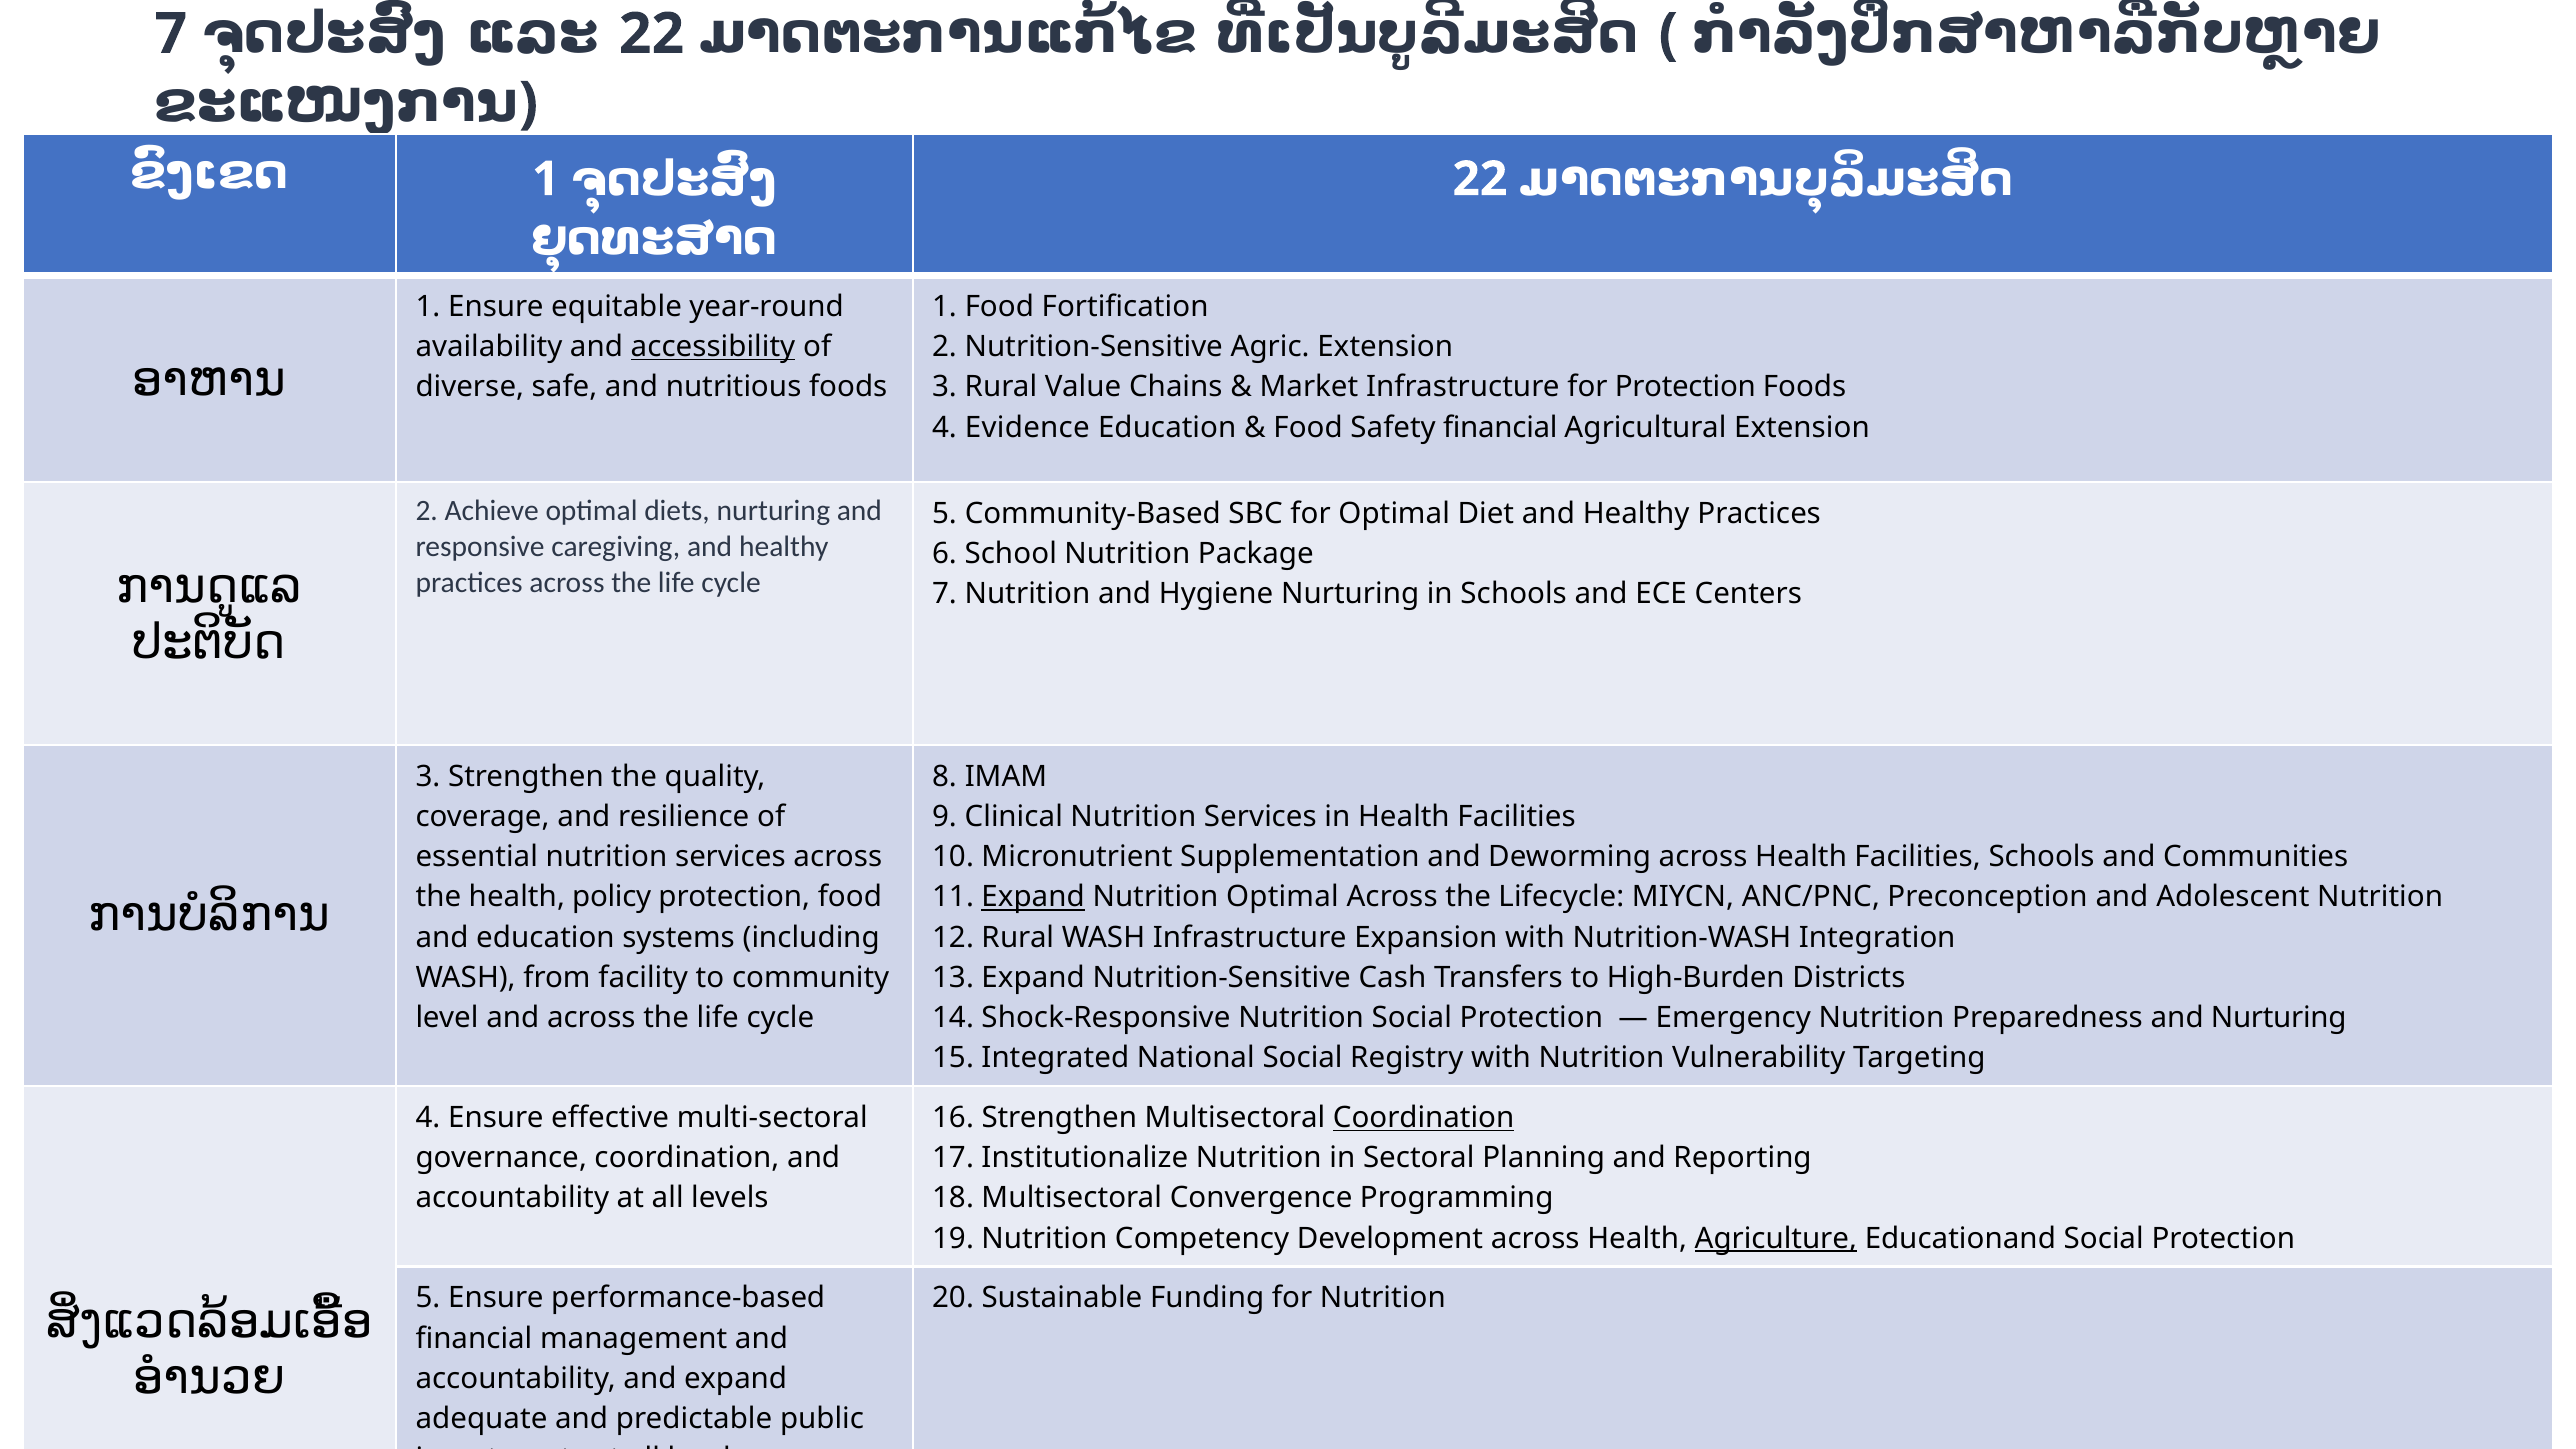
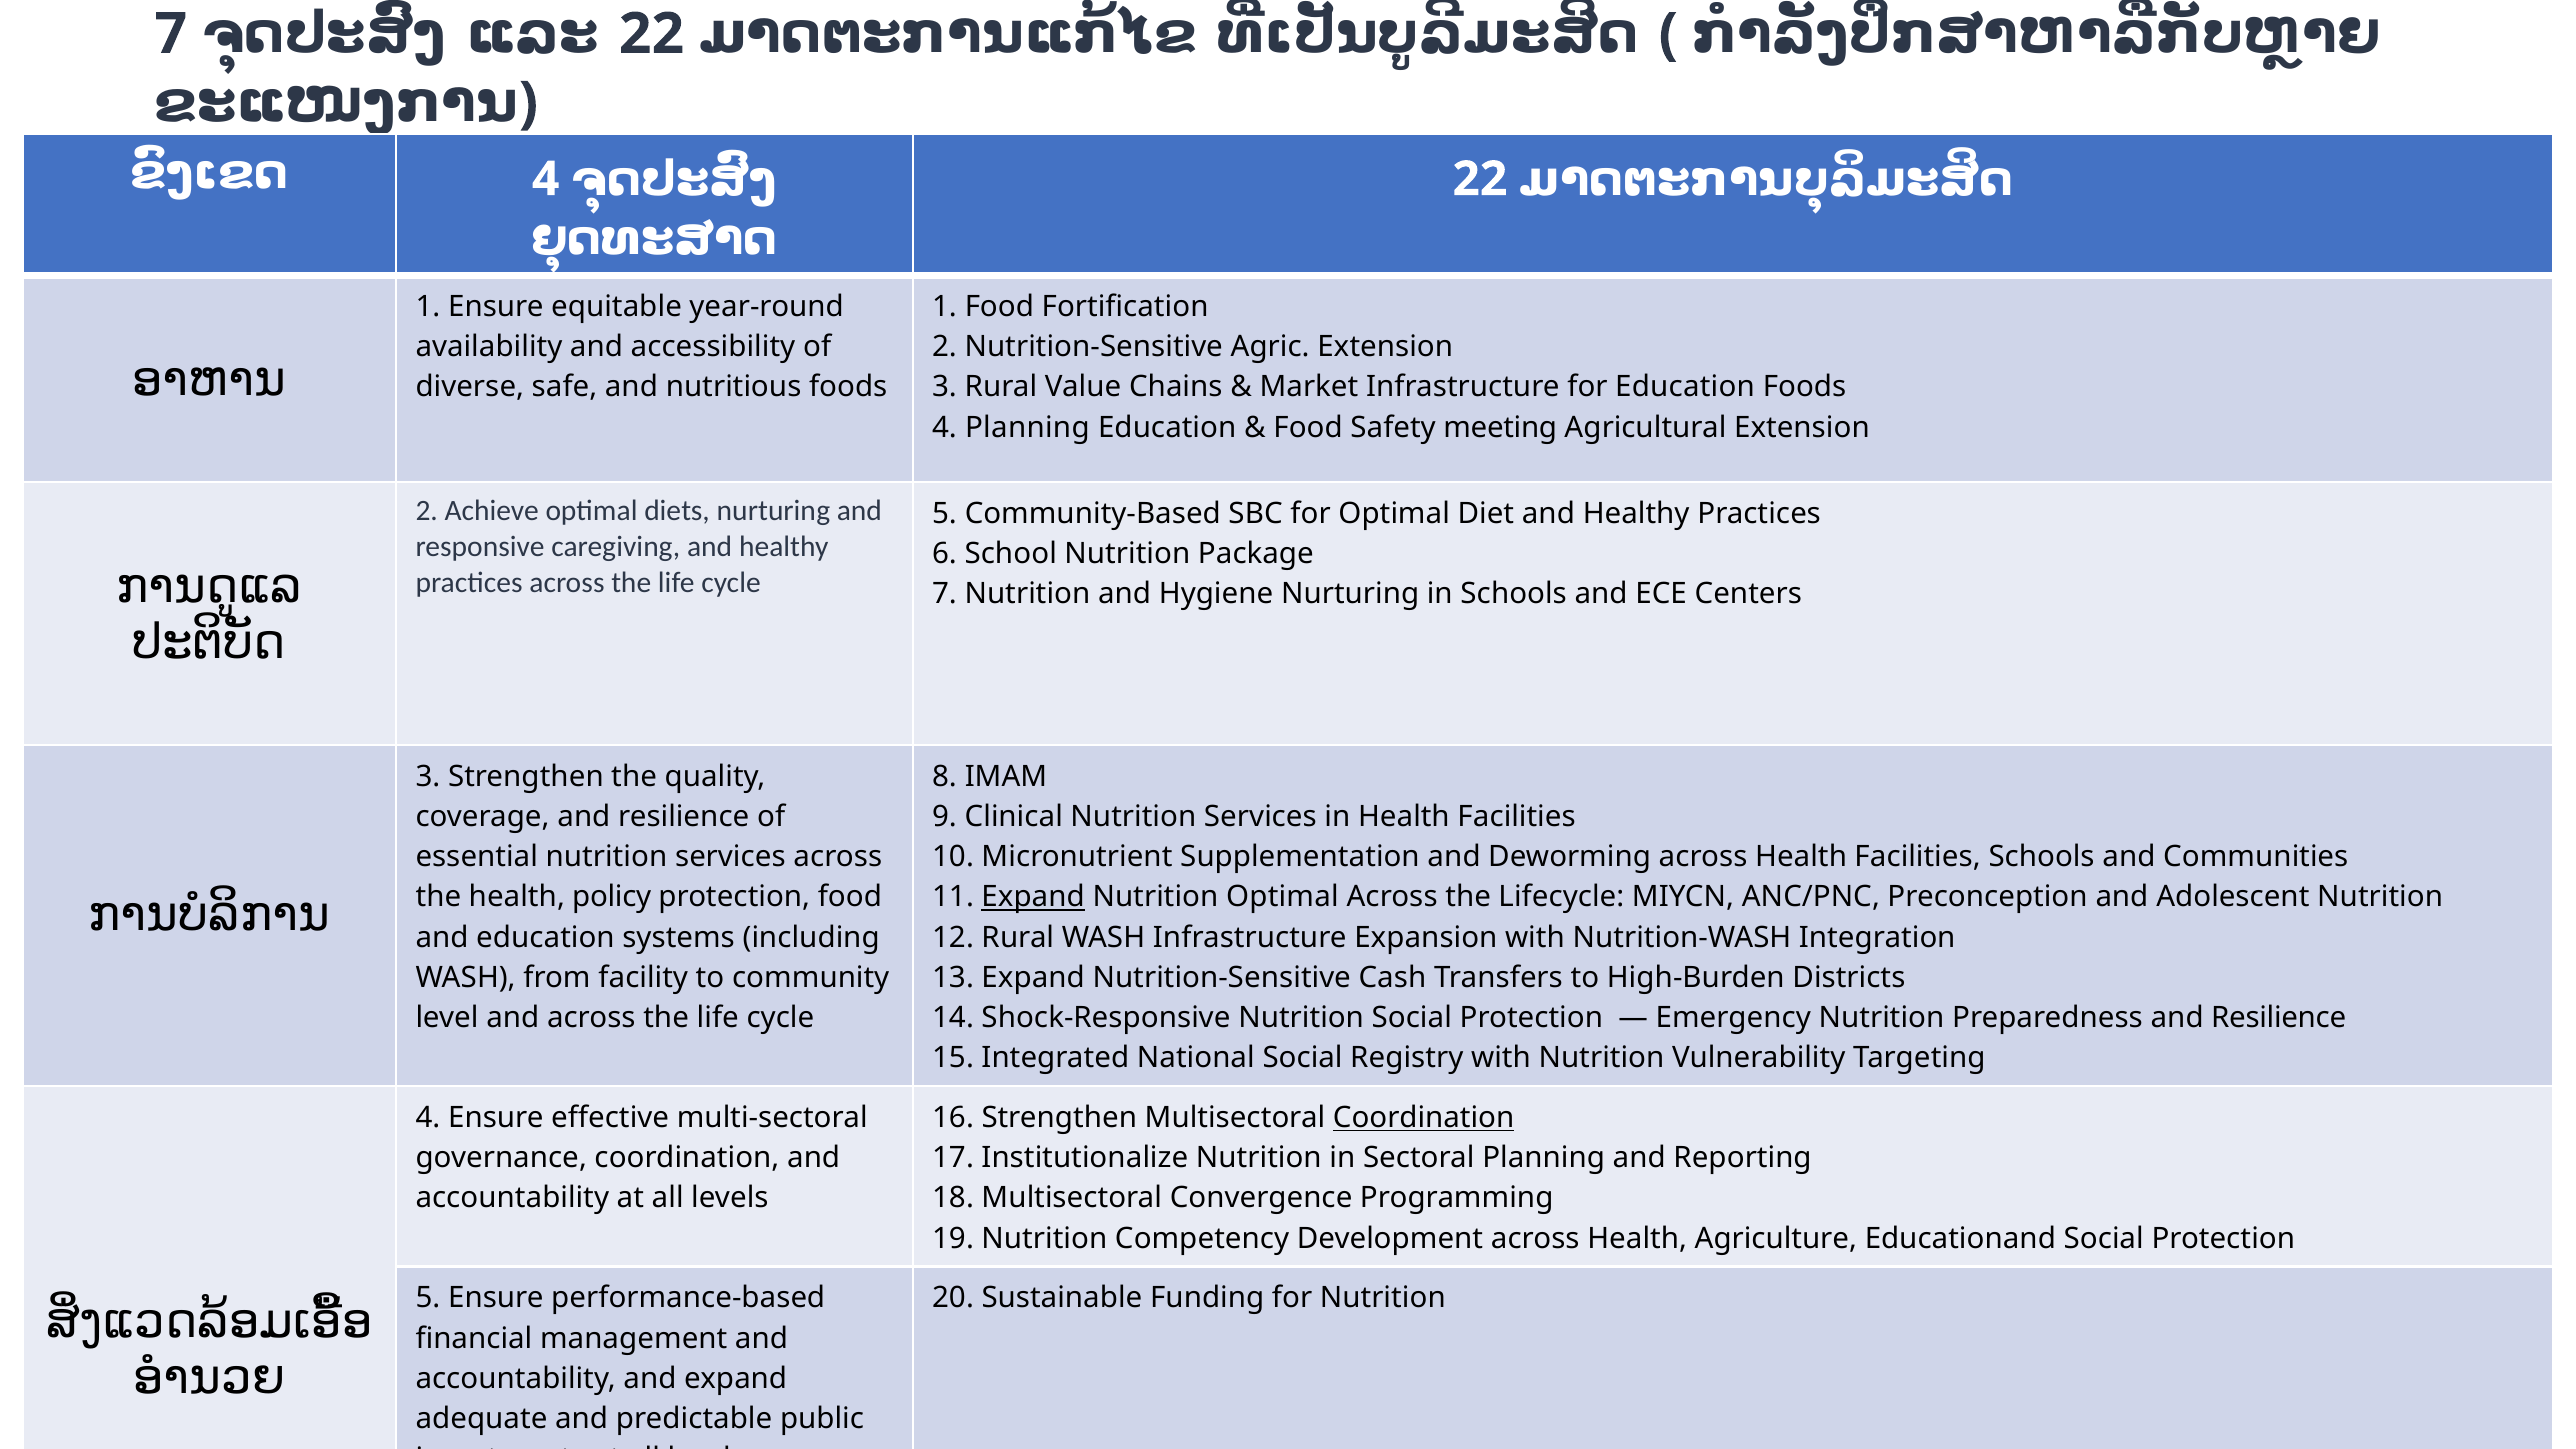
1 at (546, 179): 1 -> 4
accessibility underline: present -> none
for Protection: Protection -> Education
4 Evidence: Evidence -> Planning
Safety financial: financial -> meeting
Preparedness and Nurturing: Nurturing -> Resilience
Agriculture underline: present -> none
